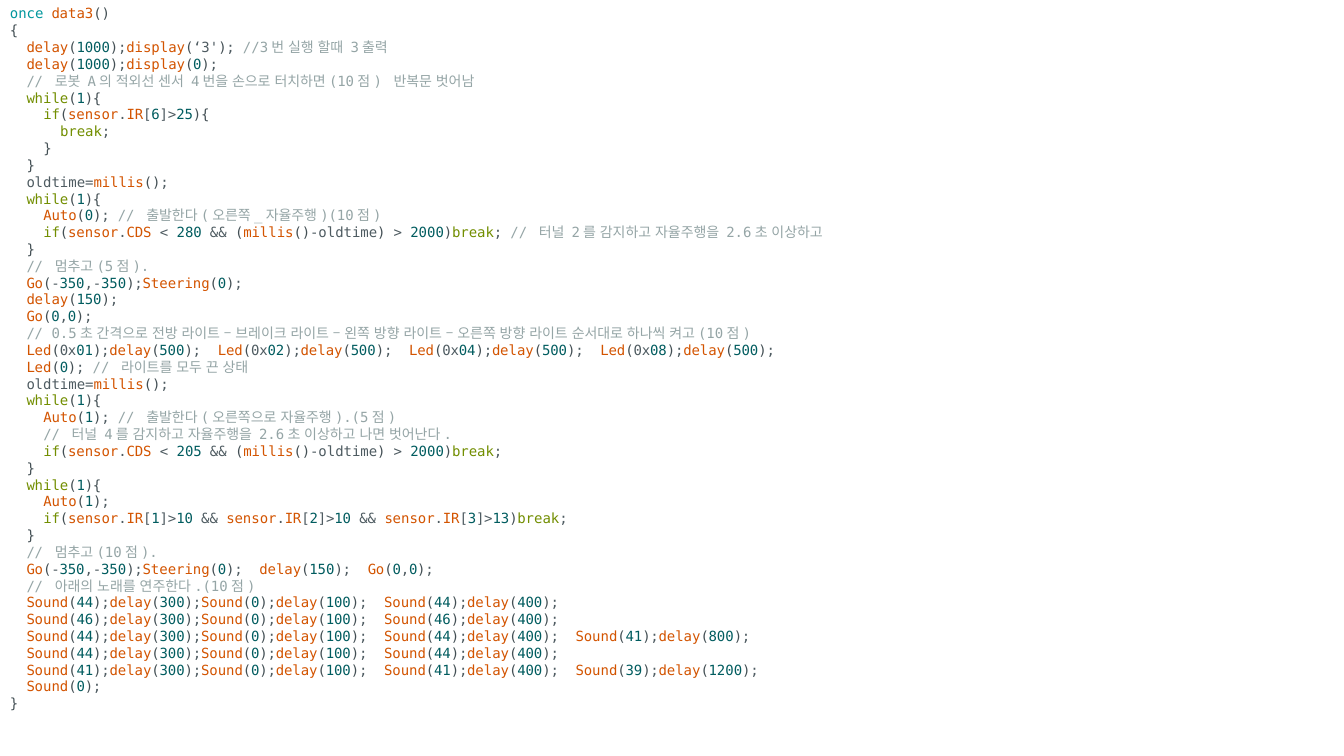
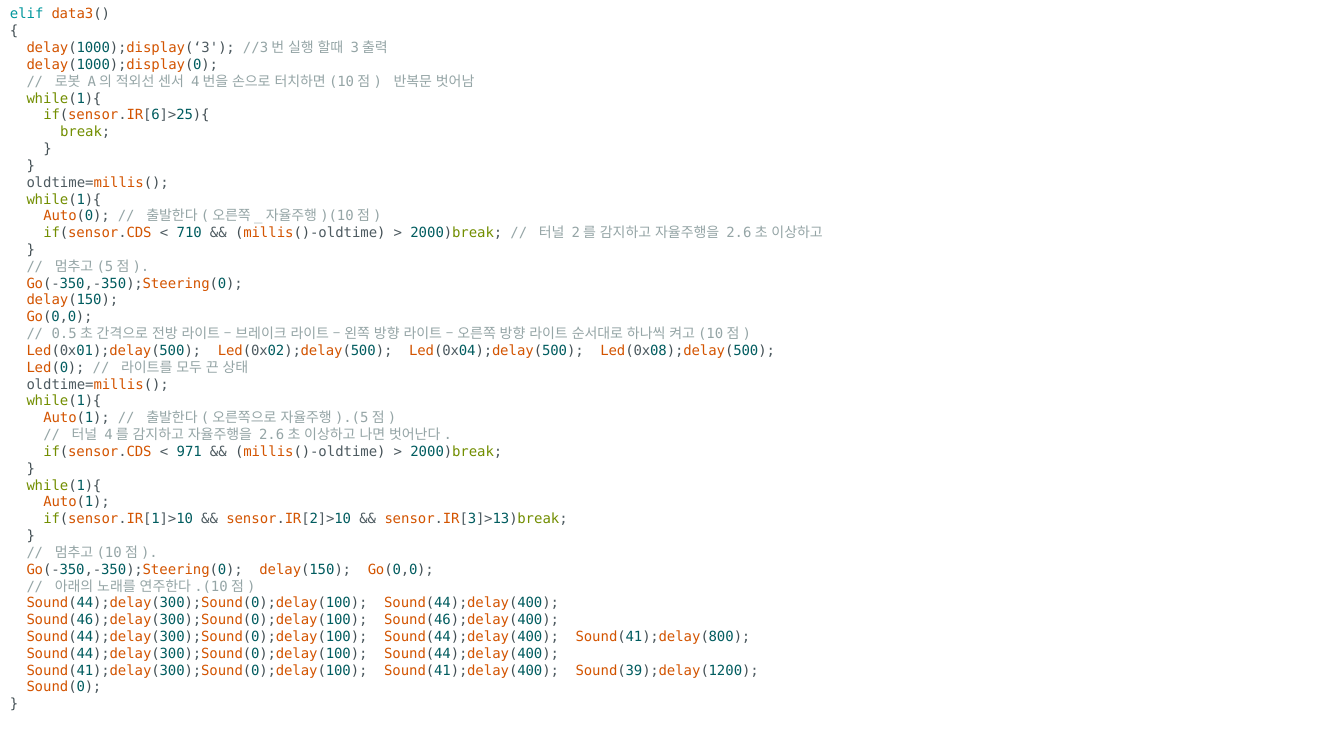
once: once -> elif
280: 280 -> 710
205: 205 -> 971
